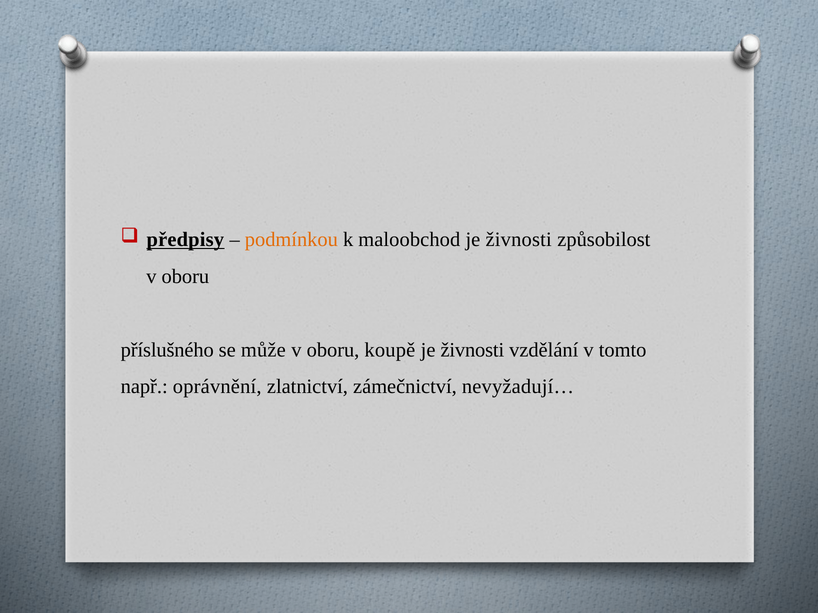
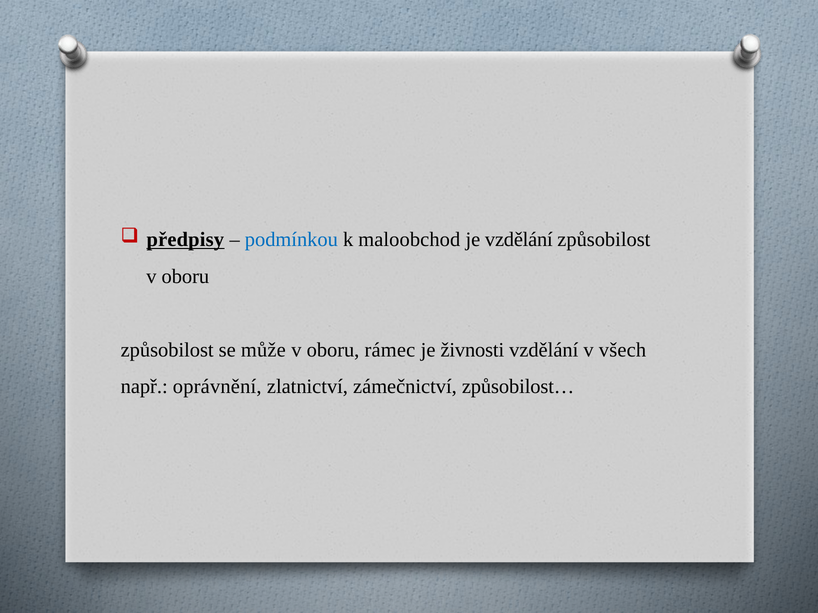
podmínkou colour: orange -> blue
živnosti at (519, 240): živnosti -> vzdělání
příslušného at (167, 350): příslušného -> způsobilost
koupě: koupě -> rámec
tomto: tomto -> všech
nevyžadují…: nevyžadují… -> způsobilost…
